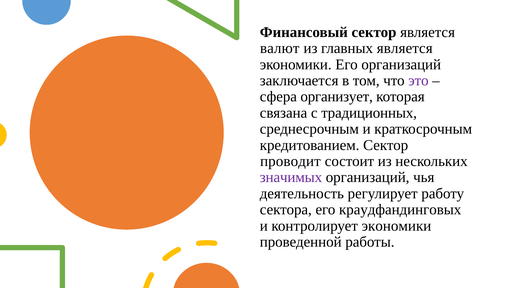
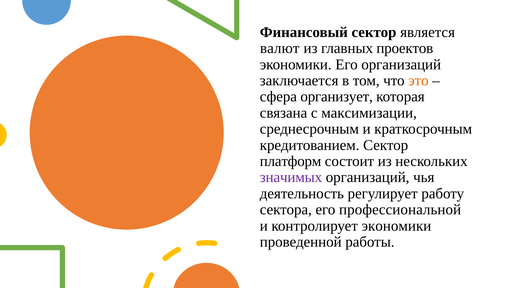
главных является: является -> проектов
это colour: purple -> orange
традиционных: традиционных -> максимизации
проводит: проводит -> платформ
краудфандинговых: краудфандинговых -> профессиональной
